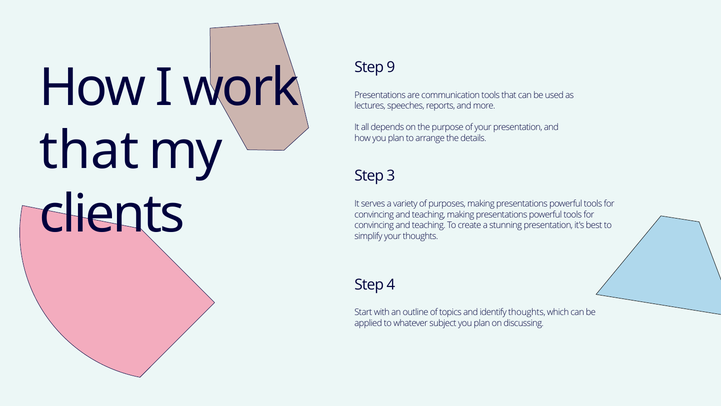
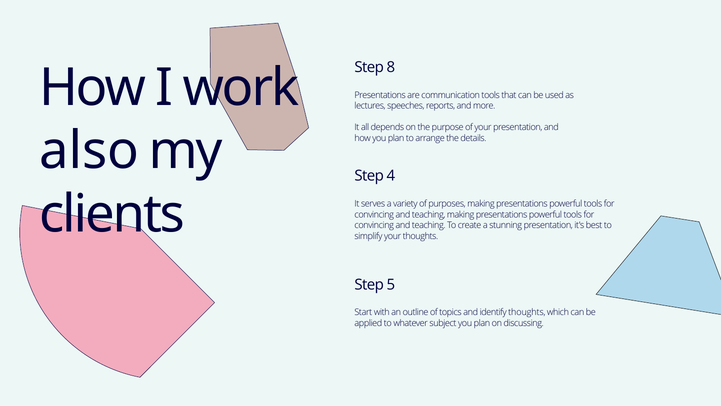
9: 9 -> 8
that at (89, 151): that -> also
3: 3 -> 4
4: 4 -> 5
